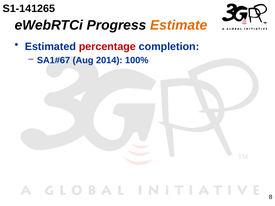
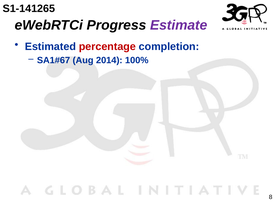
Estimate colour: orange -> purple
